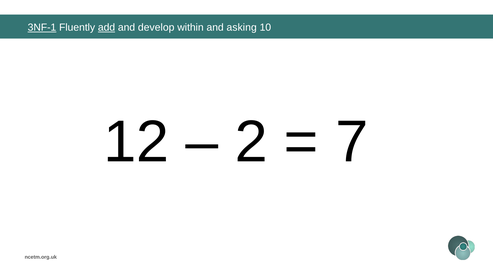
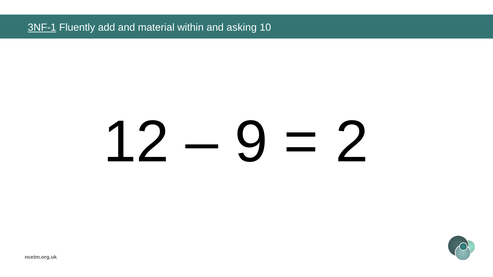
add underline: present -> none
develop: develop -> material
2: 2 -> 9
7: 7 -> 2
